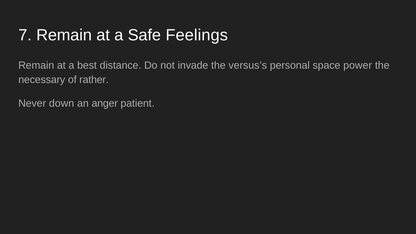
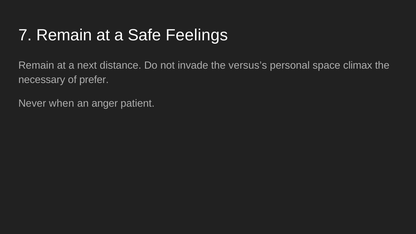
best: best -> next
power: power -> climax
rather: rather -> prefer
down: down -> when
